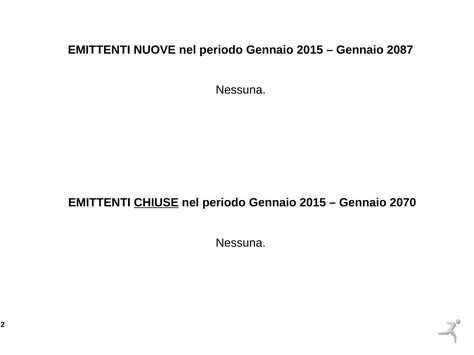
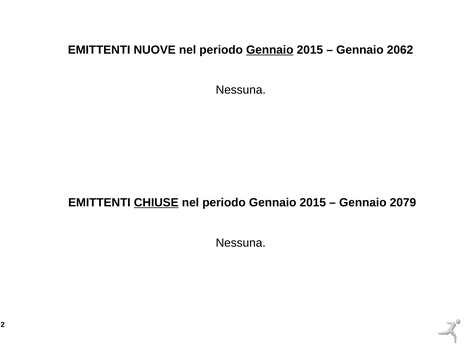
Gennaio at (270, 50) underline: none -> present
2087: 2087 -> 2062
2070: 2070 -> 2079
